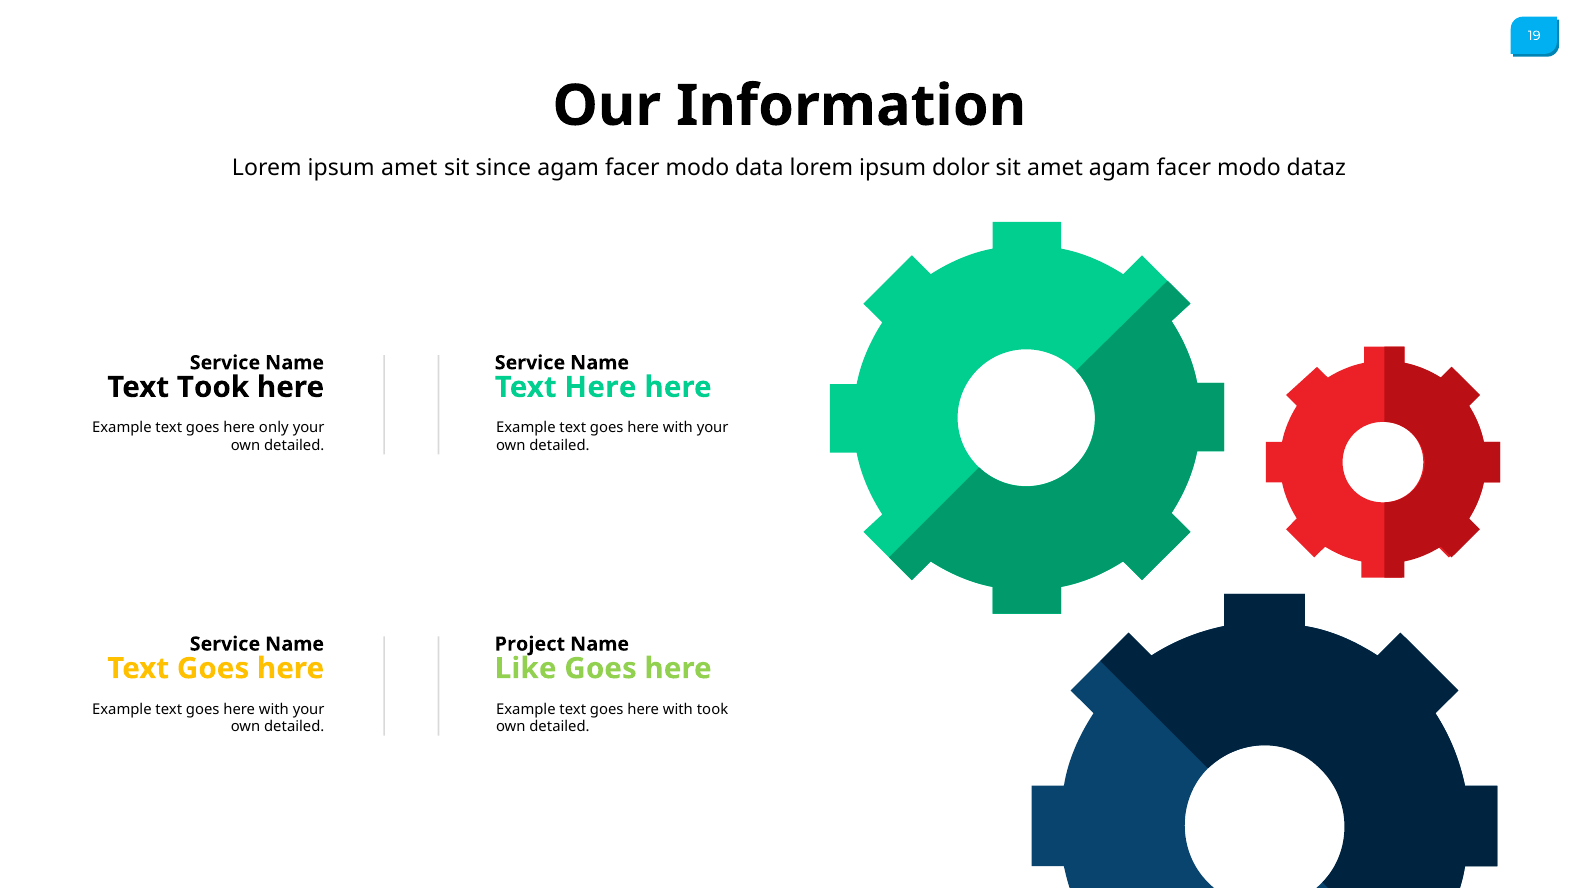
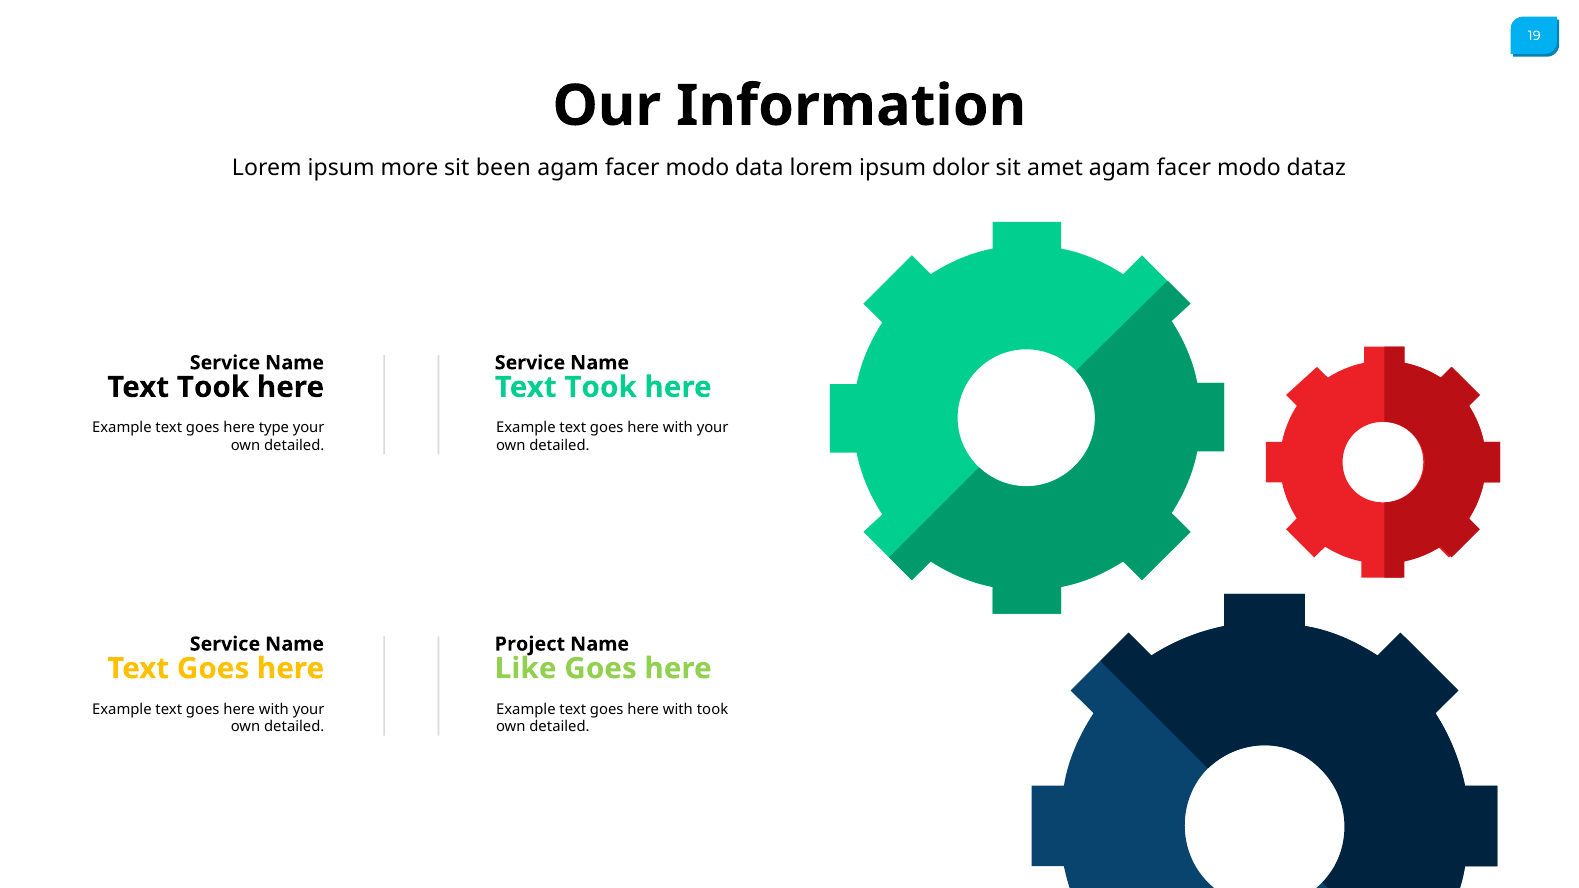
ipsum amet: amet -> more
since: since -> been
Here at (600, 387): Here -> Took
only: only -> type
